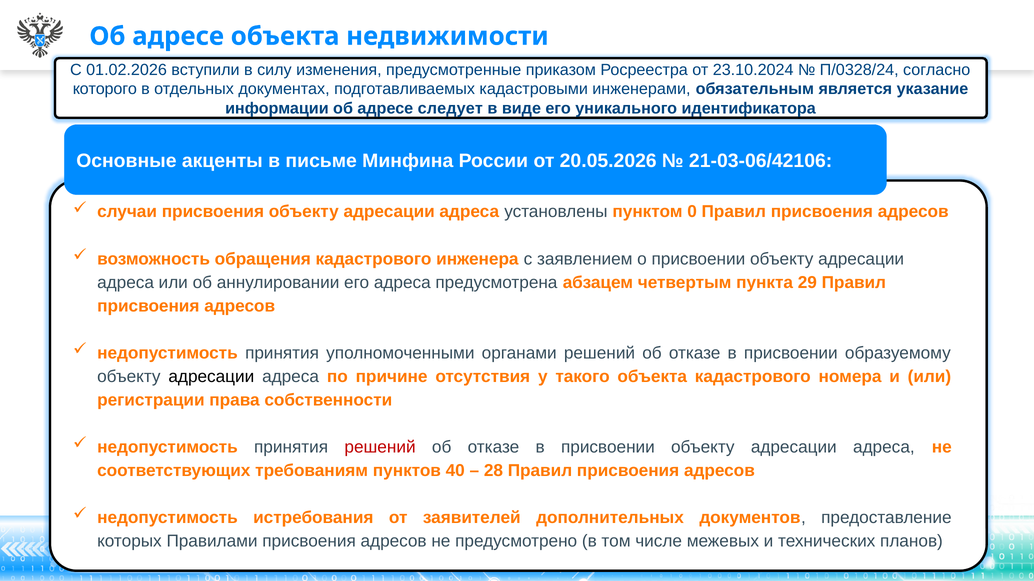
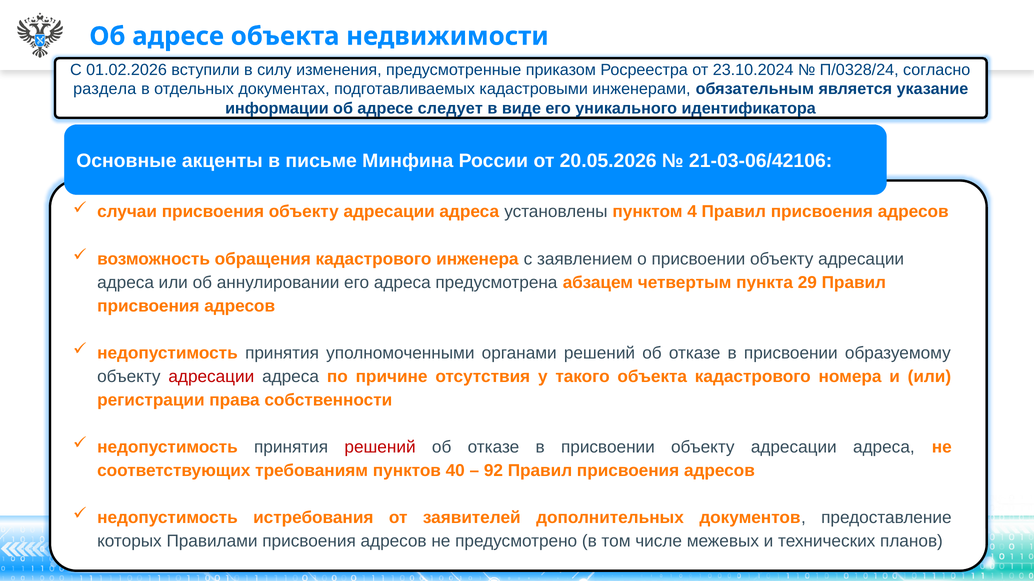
которого: которого -> раздела
0: 0 -> 4
адресации at (211, 377) colour: black -> red
28: 28 -> 92
